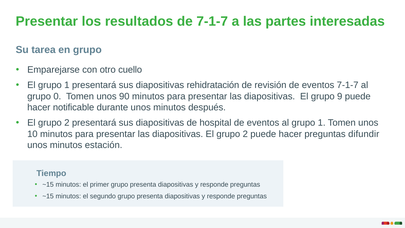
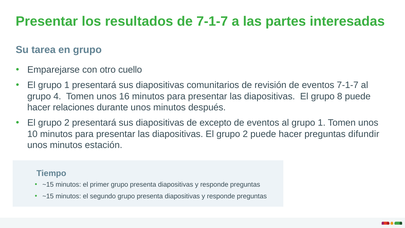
rehidratación: rehidratación -> comunitarios
0: 0 -> 4
90: 90 -> 16
9: 9 -> 8
notificable: notificable -> relaciones
hospital: hospital -> excepto
